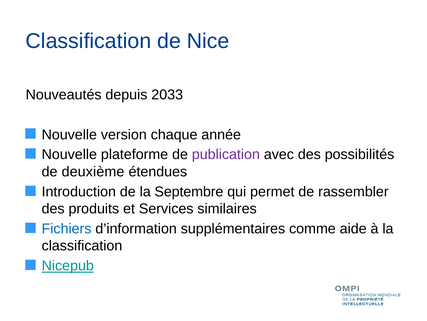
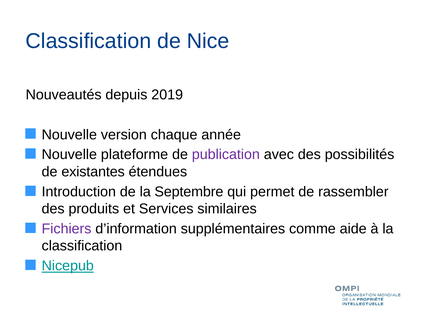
2033: 2033 -> 2019
deuxième: deuxième -> existantes
Fichiers colour: blue -> purple
